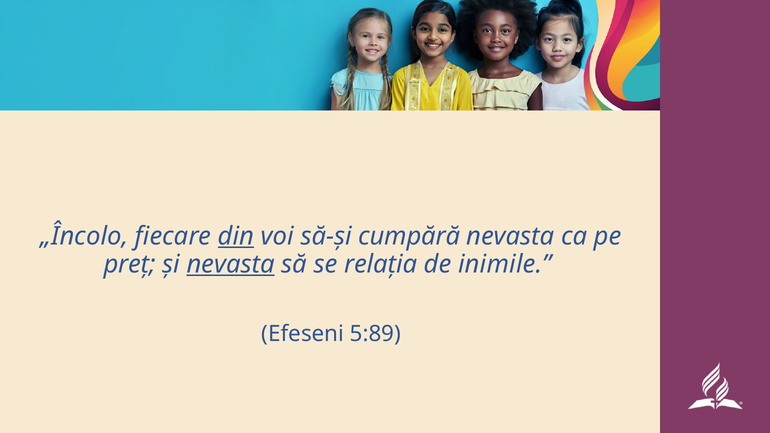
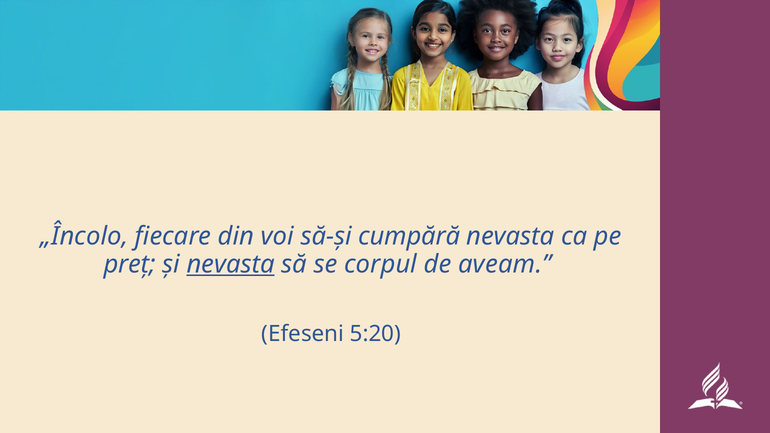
din underline: present -> none
relația: relația -> corpul
inimile: inimile -> aveam
5:89: 5:89 -> 5:20
